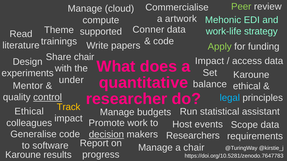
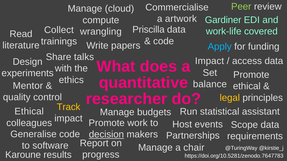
Mehonic: Mehonic -> Gardiner
Conner: Conner -> Priscilla
Theme: Theme -> Collect
strategy: strategy -> covered
supported: supported -> wrangling
Apply colour: light green -> light blue
Share chair: chair -> talks
Karoune at (251, 75): Karoune -> Promote
under: under -> ethics
control underline: present -> none
legal colour: light blue -> yellow
Researchers: Researchers -> Partnerships
